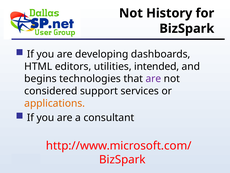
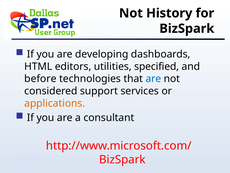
intended: intended -> specified
begins: begins -> before
are at (153, 79) colour: purple -> blue
